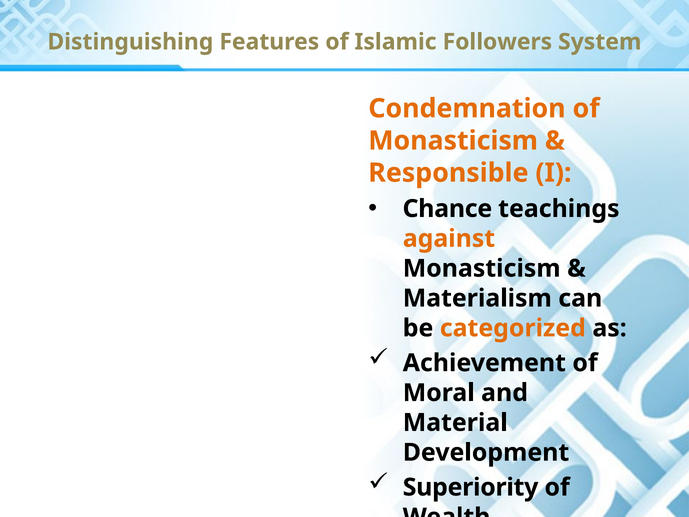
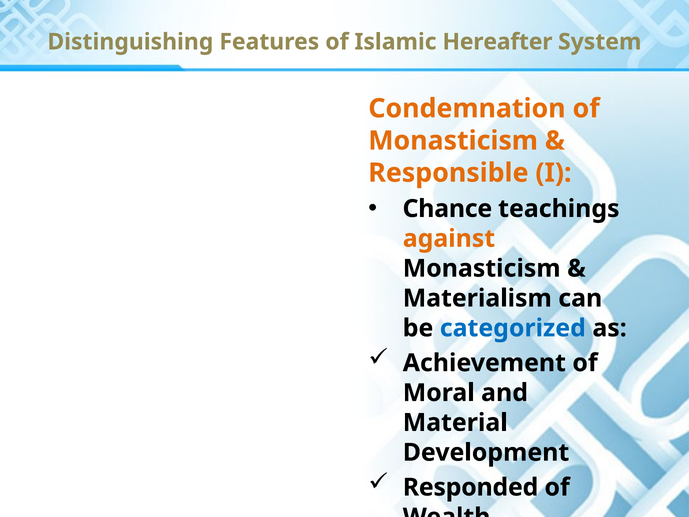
Followers: Followers -> Hereafter
categorized colour: orange -> blue
Superiority: Superiority -> Responded
